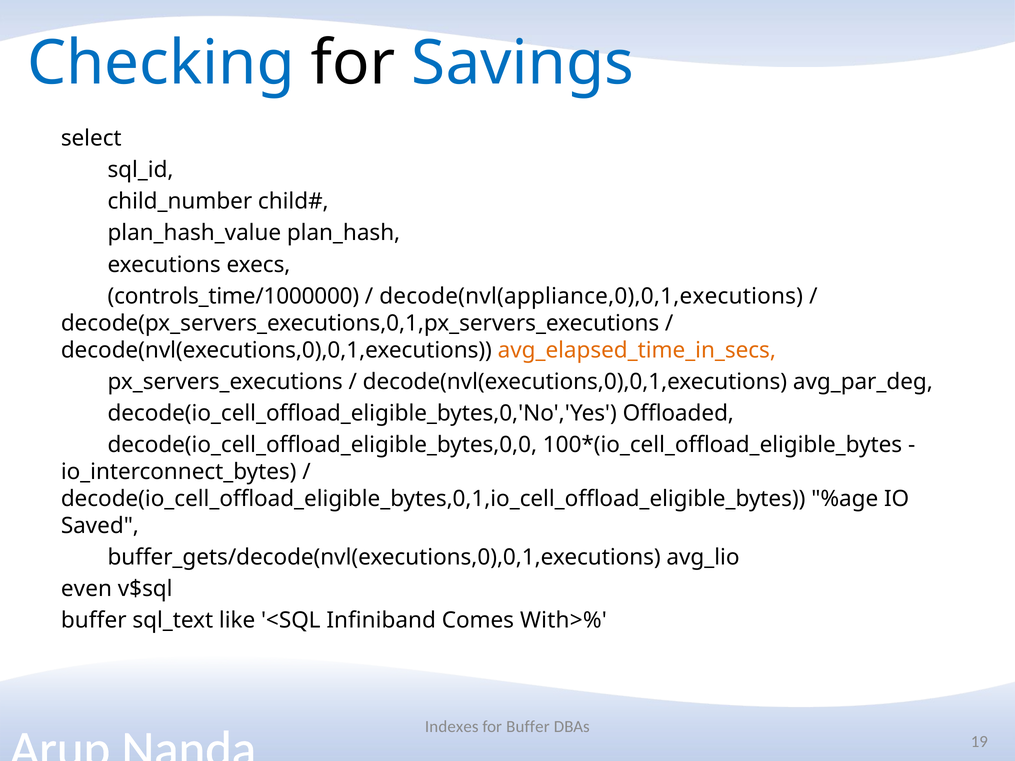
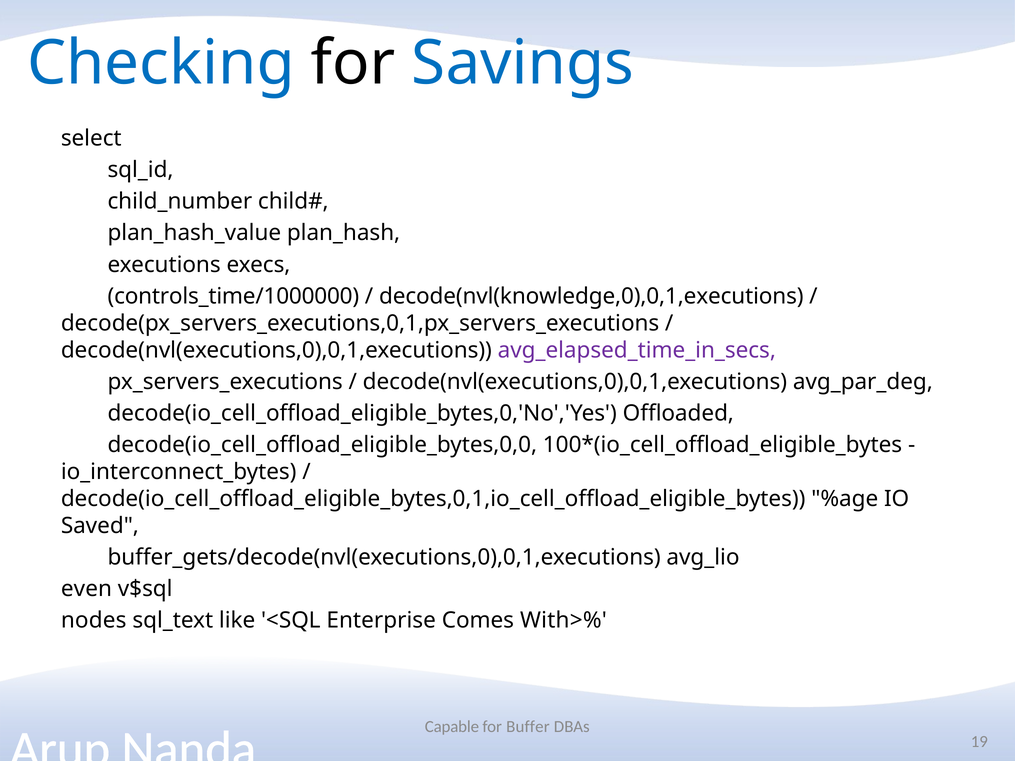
decode(nvl(appliance,0),0,1,executions: decode(nvl(appliance,0),0,1,executions -> decode(nvl(knowledge,0),0,1,executions
avg_elapsed_time_in_secs colour: orange -> purple
buffer at (94, 620): buffer -> nodes
Infiniband: Infiniband -> Enterprise
Indexes: Indexes -> Capable
